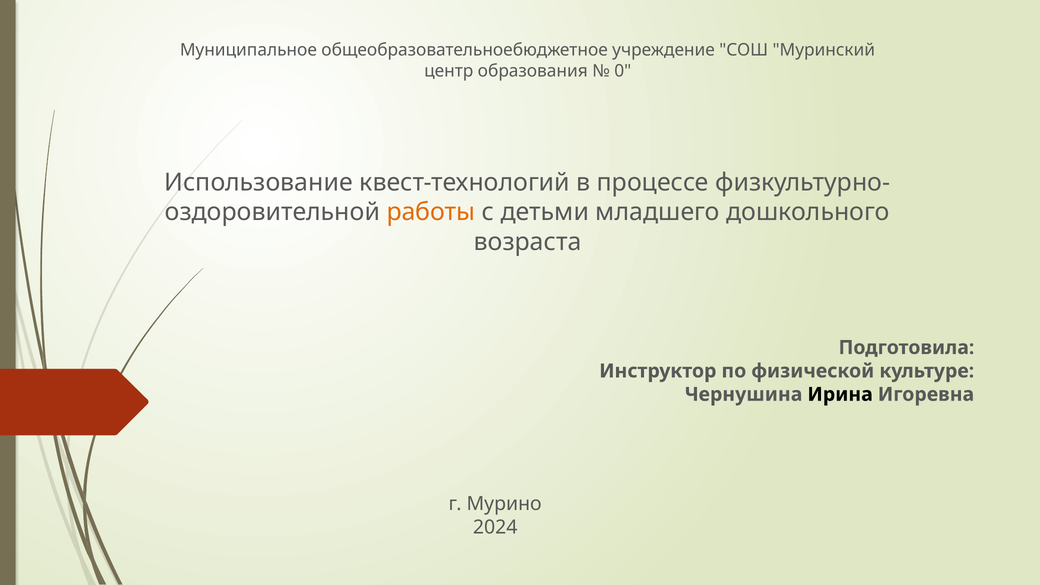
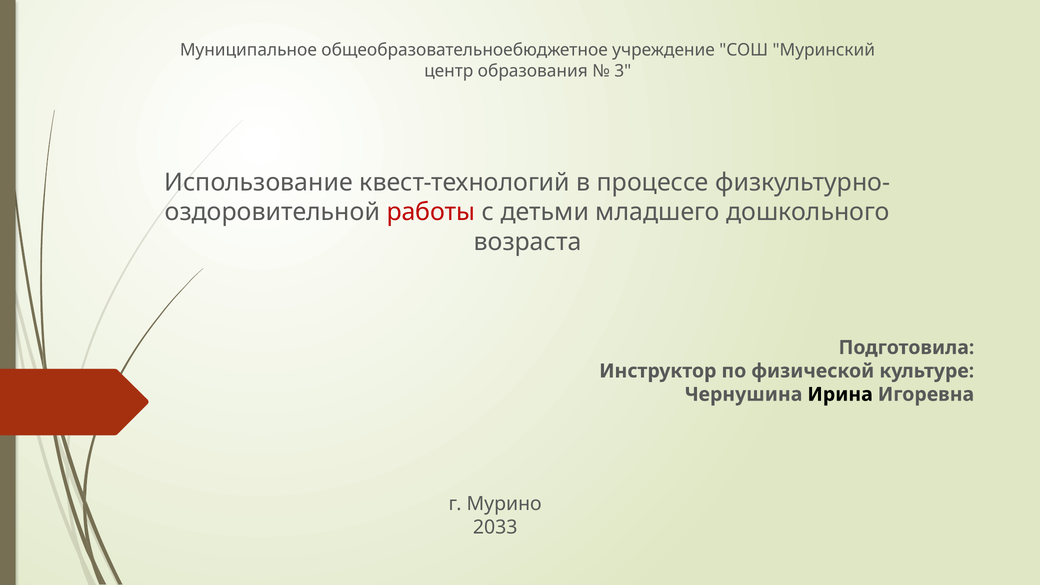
0: 0 -> 3
работы colour: orange -> red
2024: 2024 -> 2033
